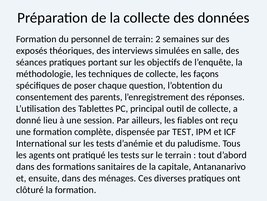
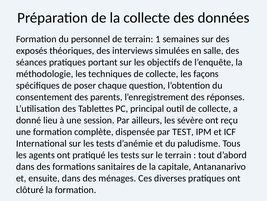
2: 2 -> 1
fiables: fiables -> sévère
